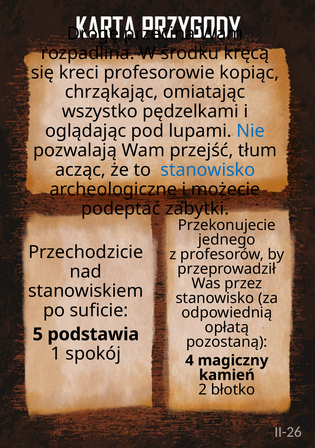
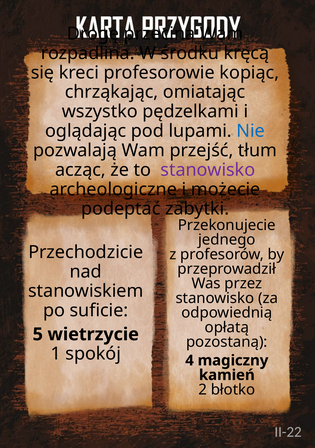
stanowisko at (208, 170) colour: blue -> purple
podstawia: podstawia -> wietrzycie
II-26: II-26 -> II-22
